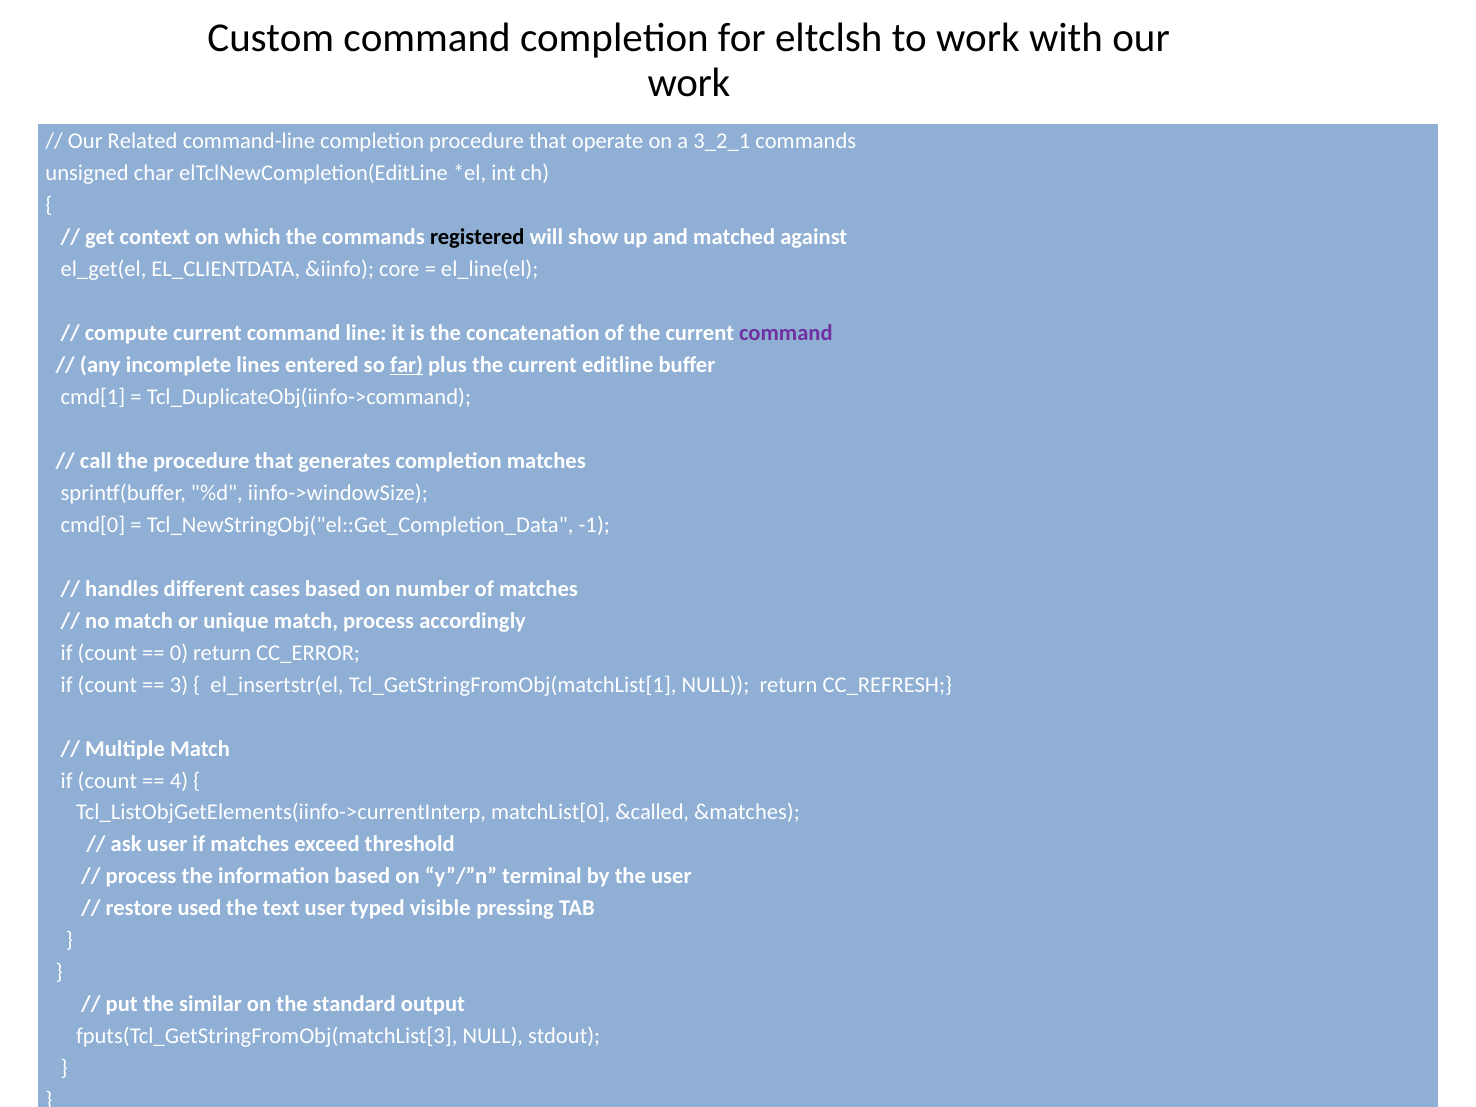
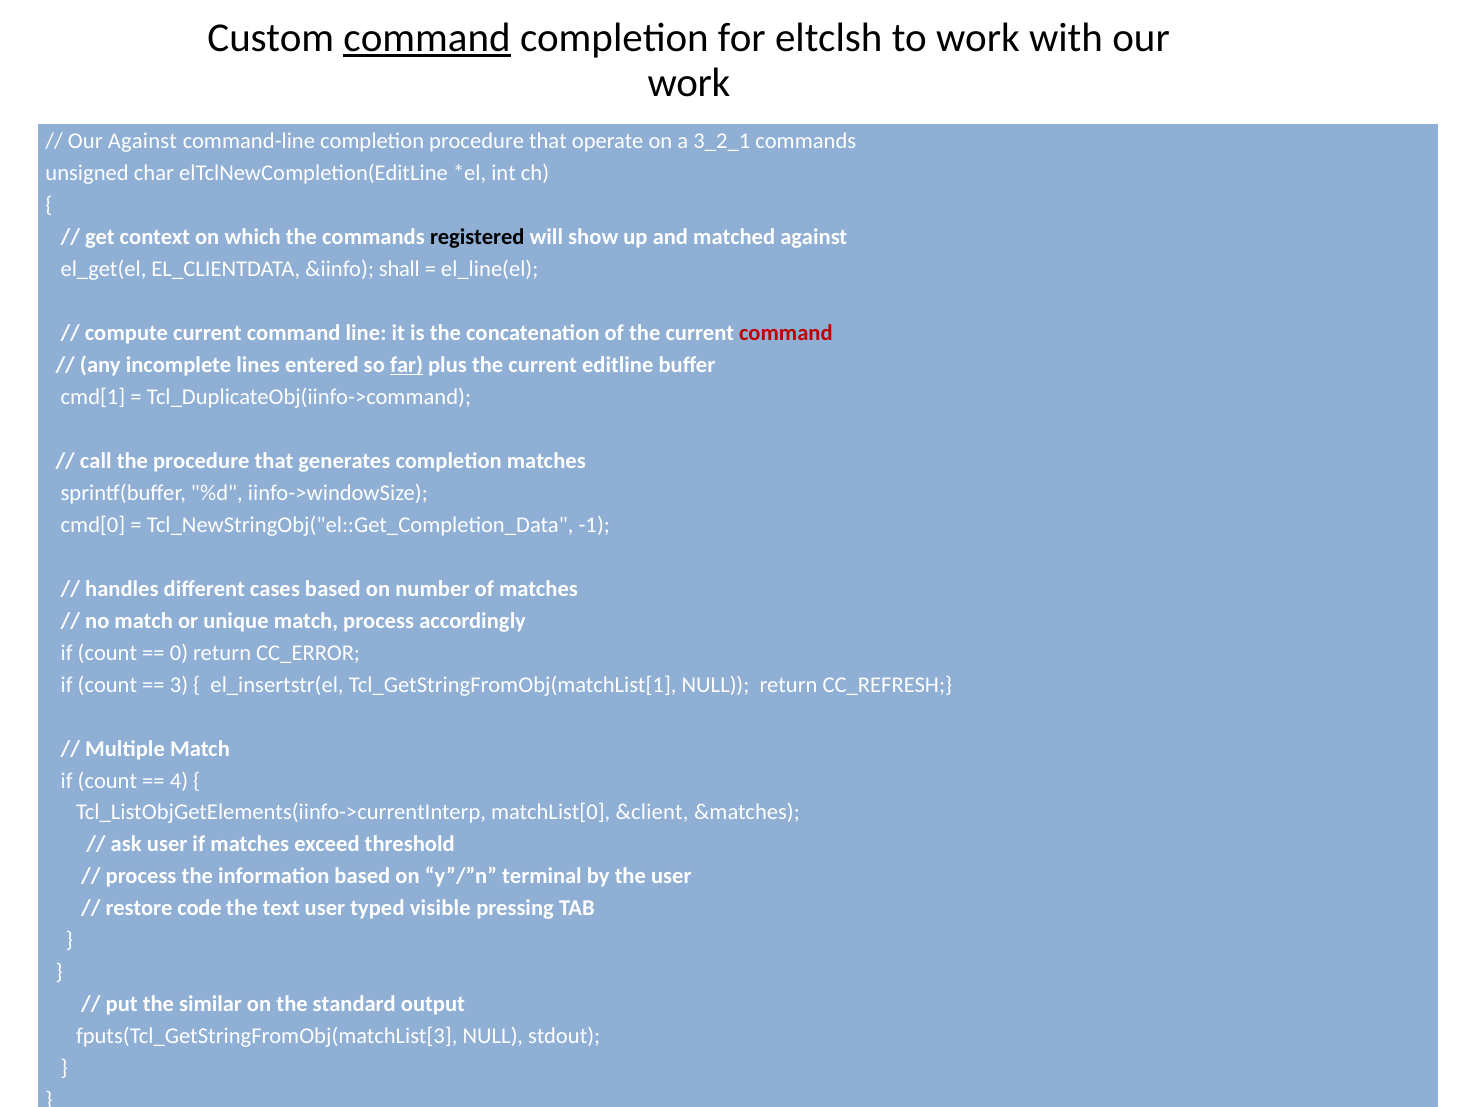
command at (427, 38) underline: none -> present
Our Related: Related -> Against
core: core -> shall
command at (786, 333) colour: purple -> red
&called: &called -> &client
used: used -> code
